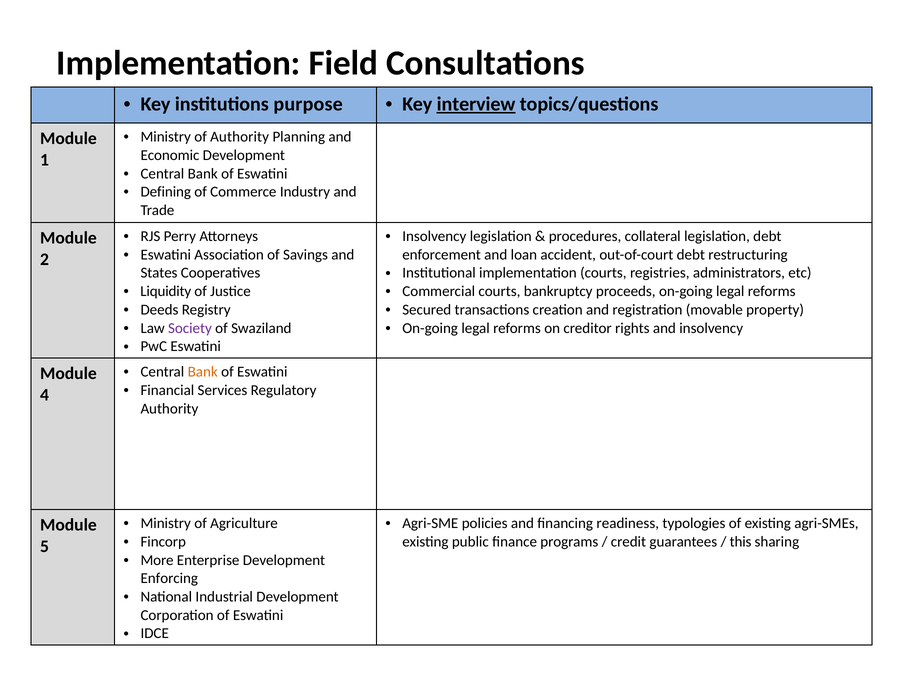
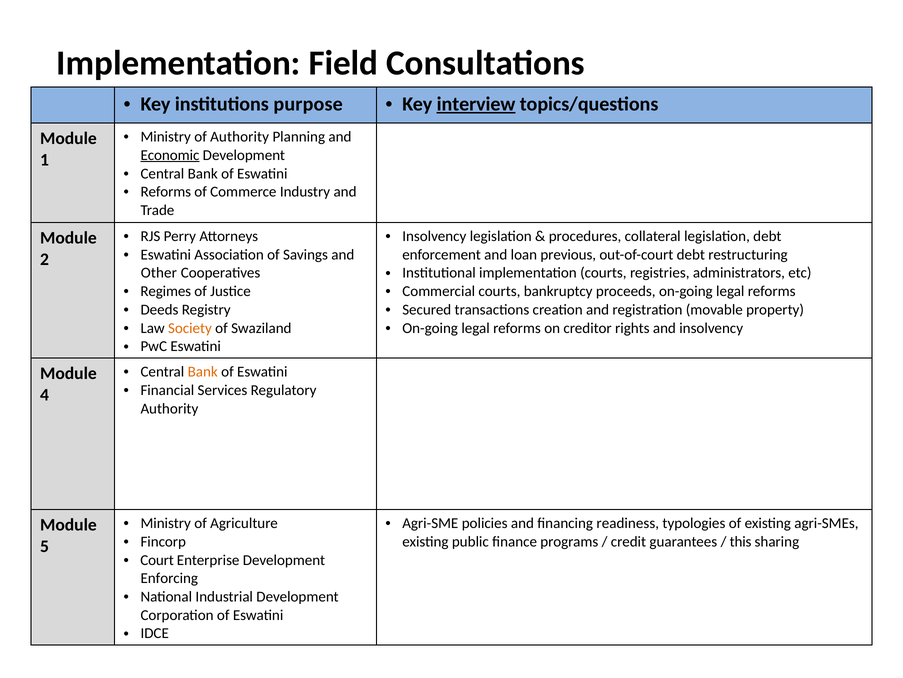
Economic underline: none -> present
Defining at (166, 192): Defining -> Reforms
accident: accident -> previous
States: States -> Other
Liquidity: Liquidity -> Regimes
Society colour: purple -> orange
More: More -> Court
